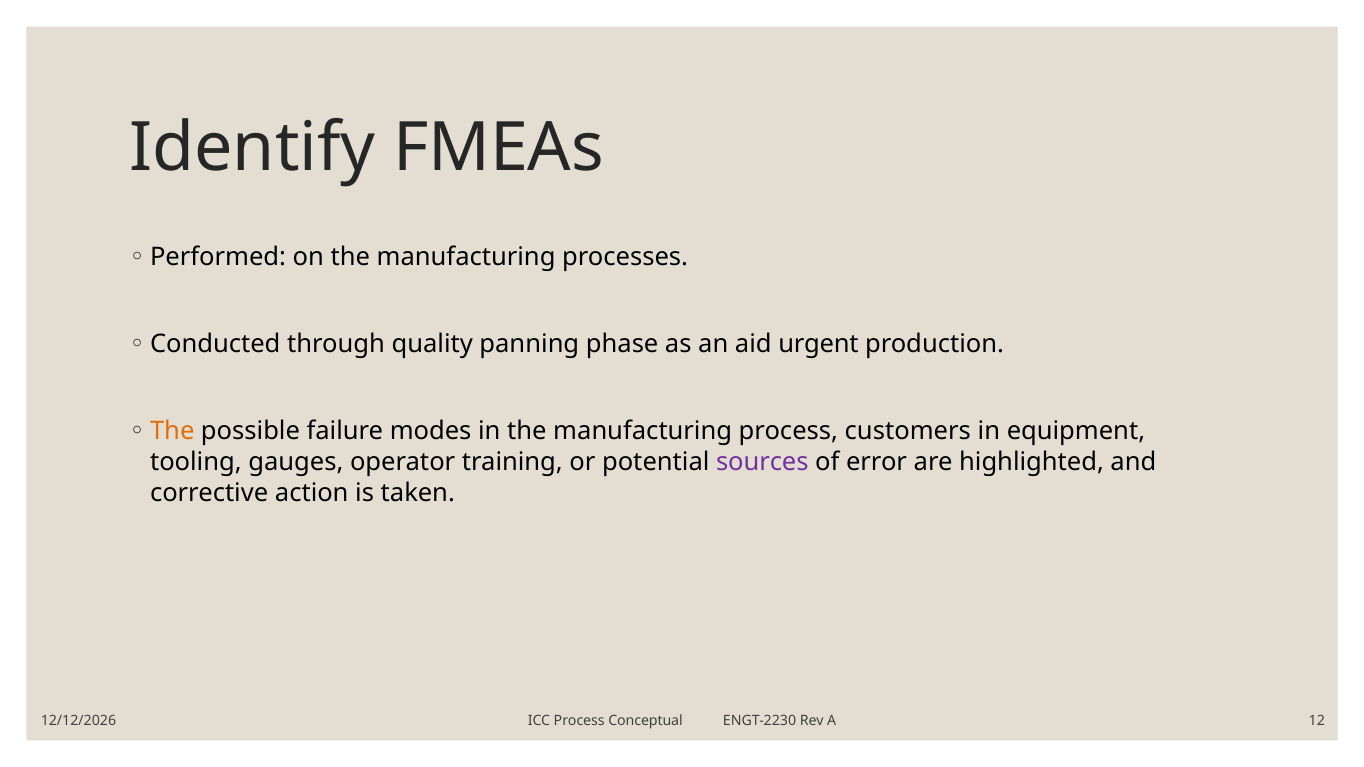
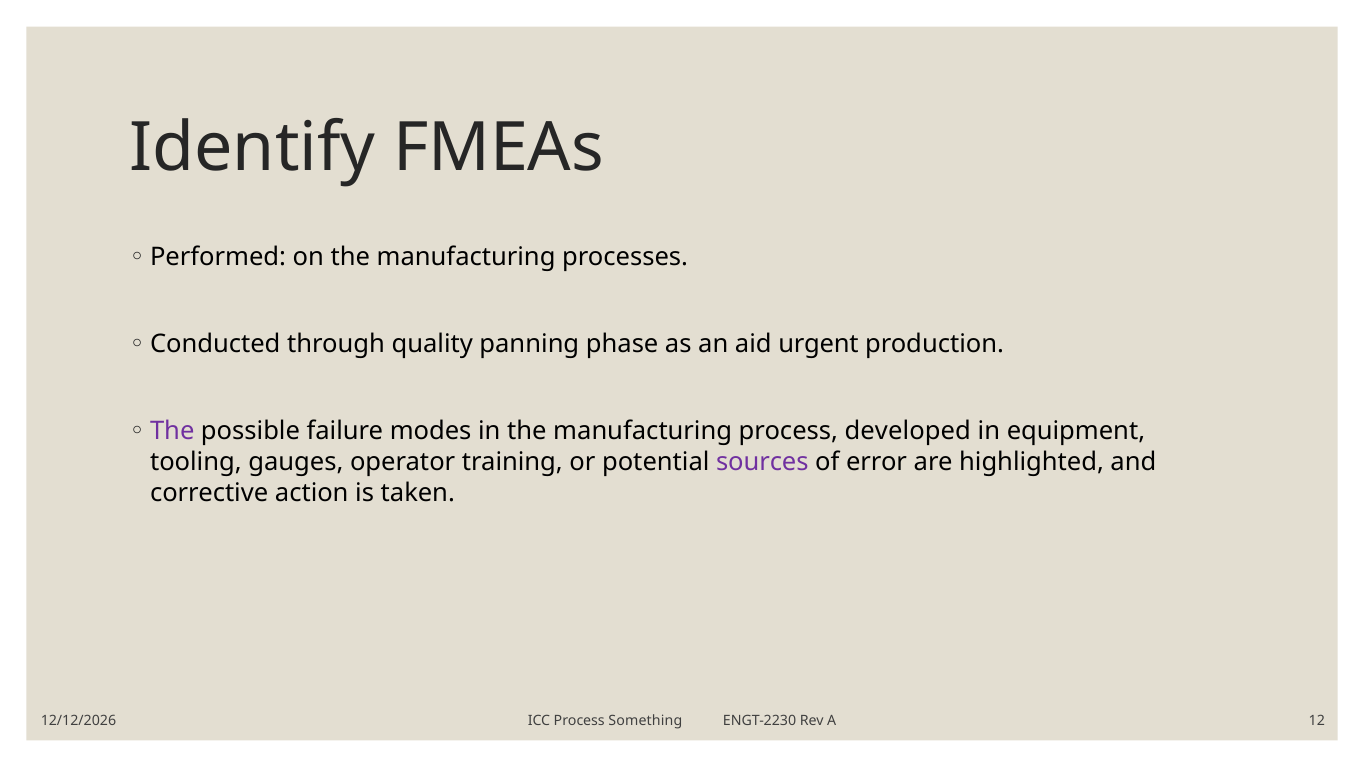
The at (172, 432) colour: orange -> purple
customers: customers -> developed
Conceptual: Conceptual -> Something
